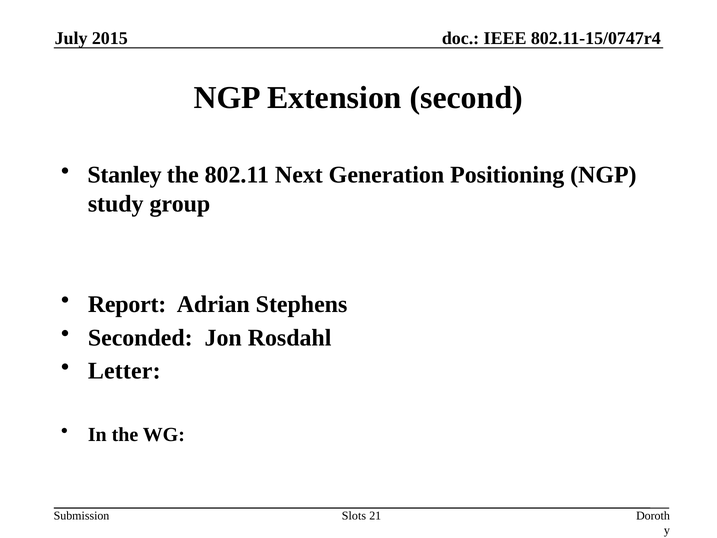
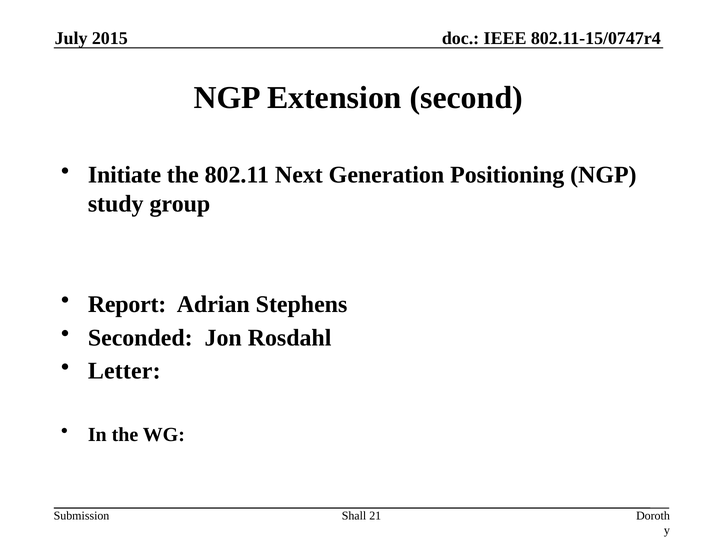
Stanley at (125, 175): Stanley -> Initiate
Slots: Slots -> Shall
